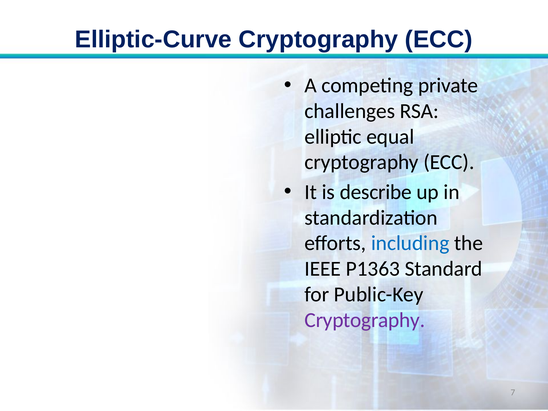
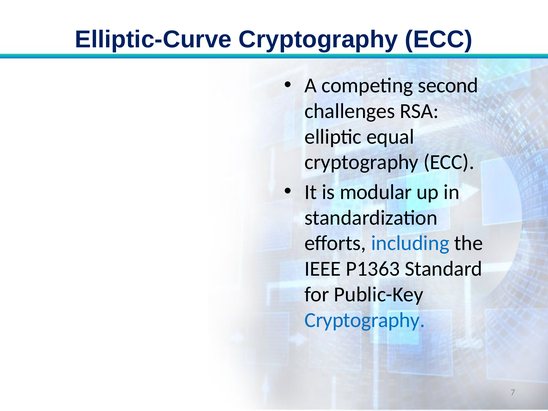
private: private -> second
describe: describe -> modular
Cryptography at (365, 320) colour: purple -> blue
